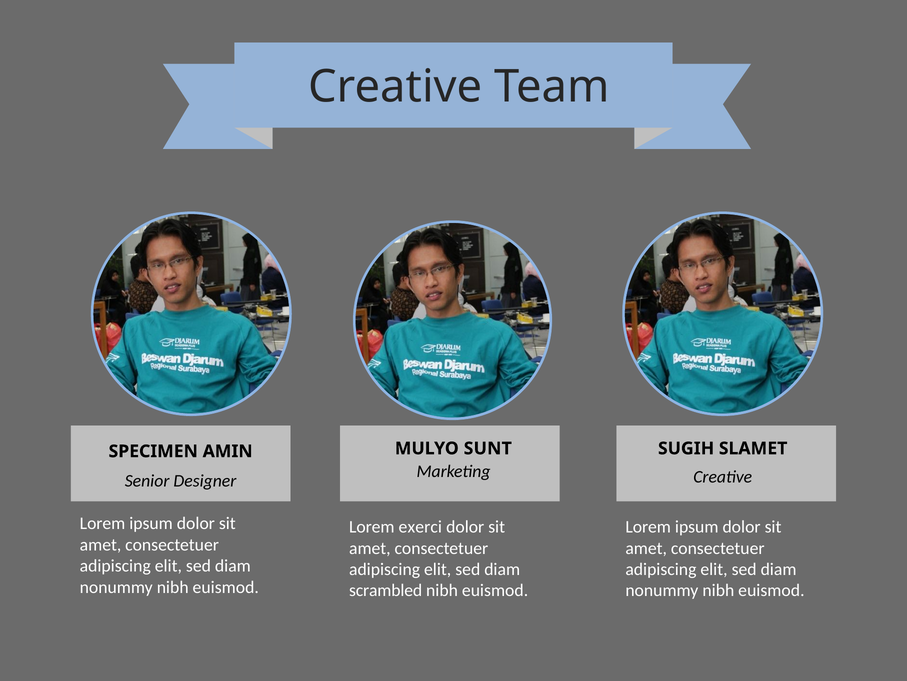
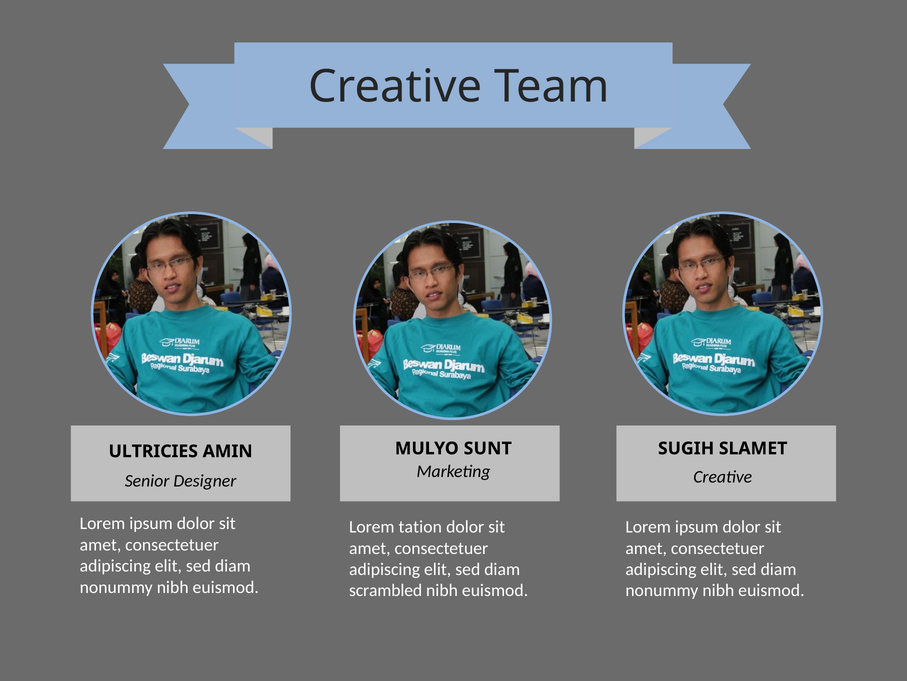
SPECIMEN: SPECIMEN -> ULTRICIES
exerci: exerci -> tation
